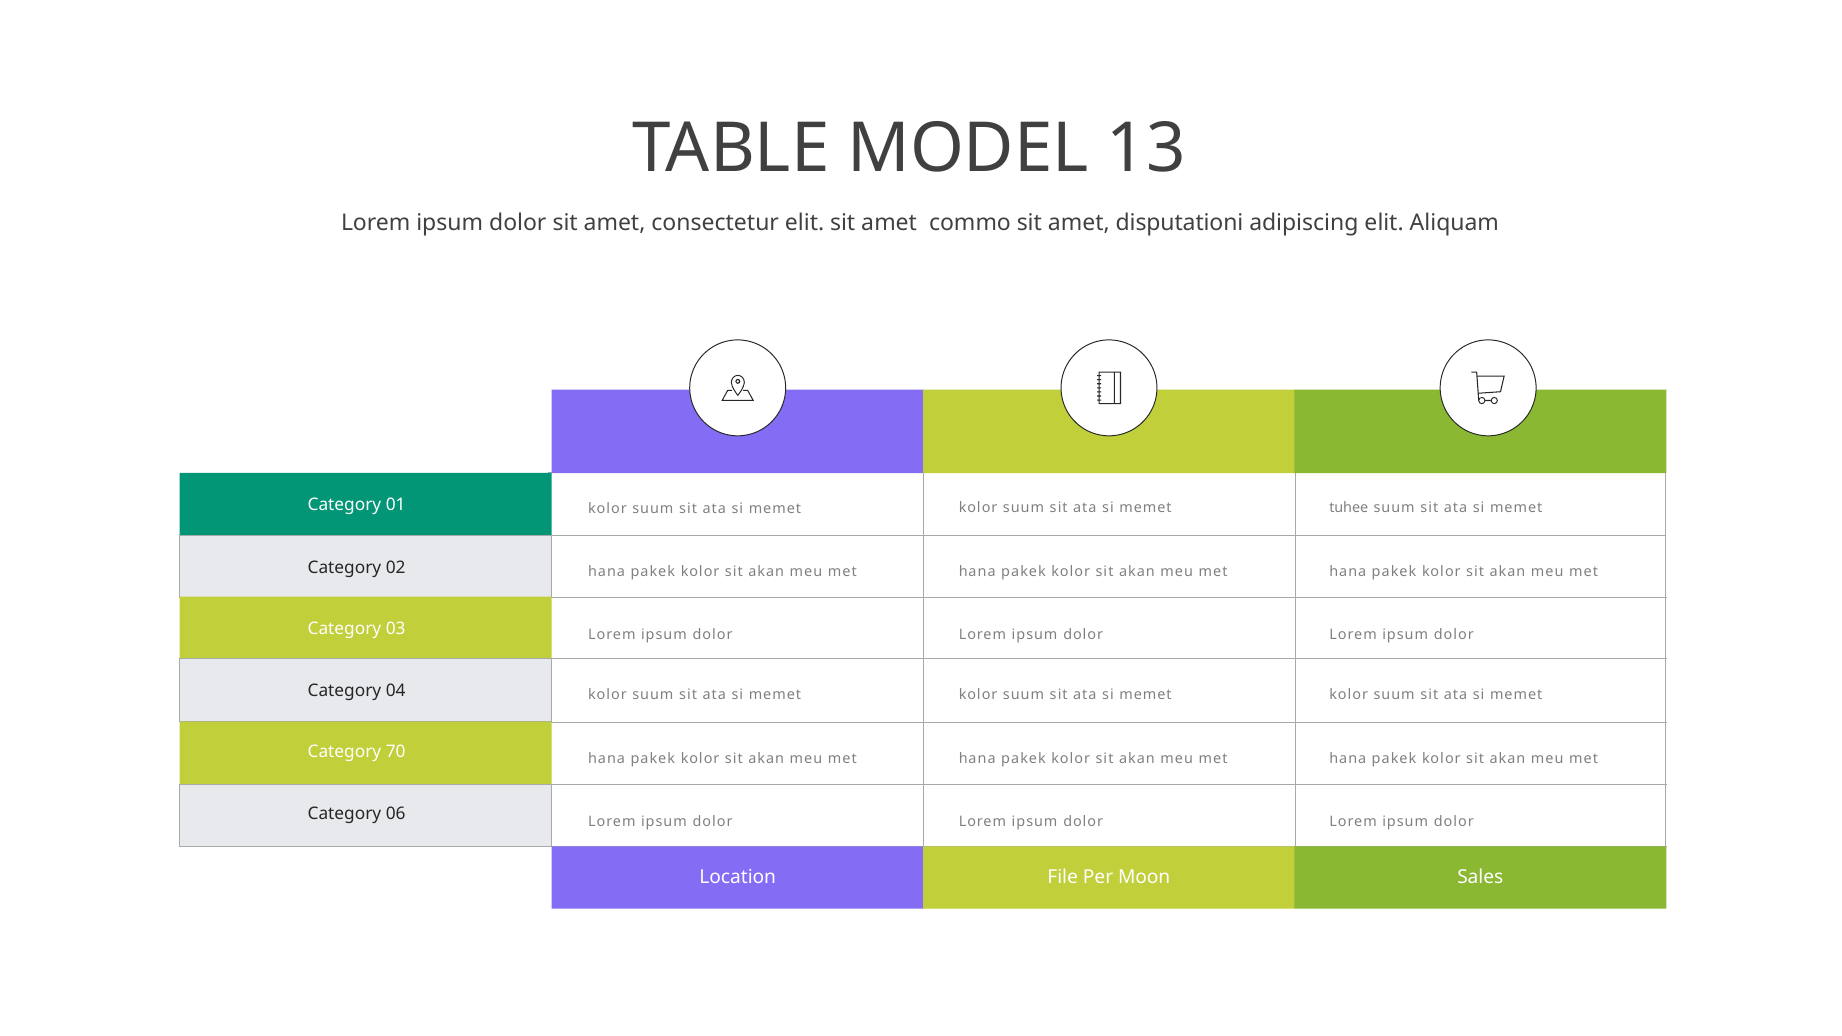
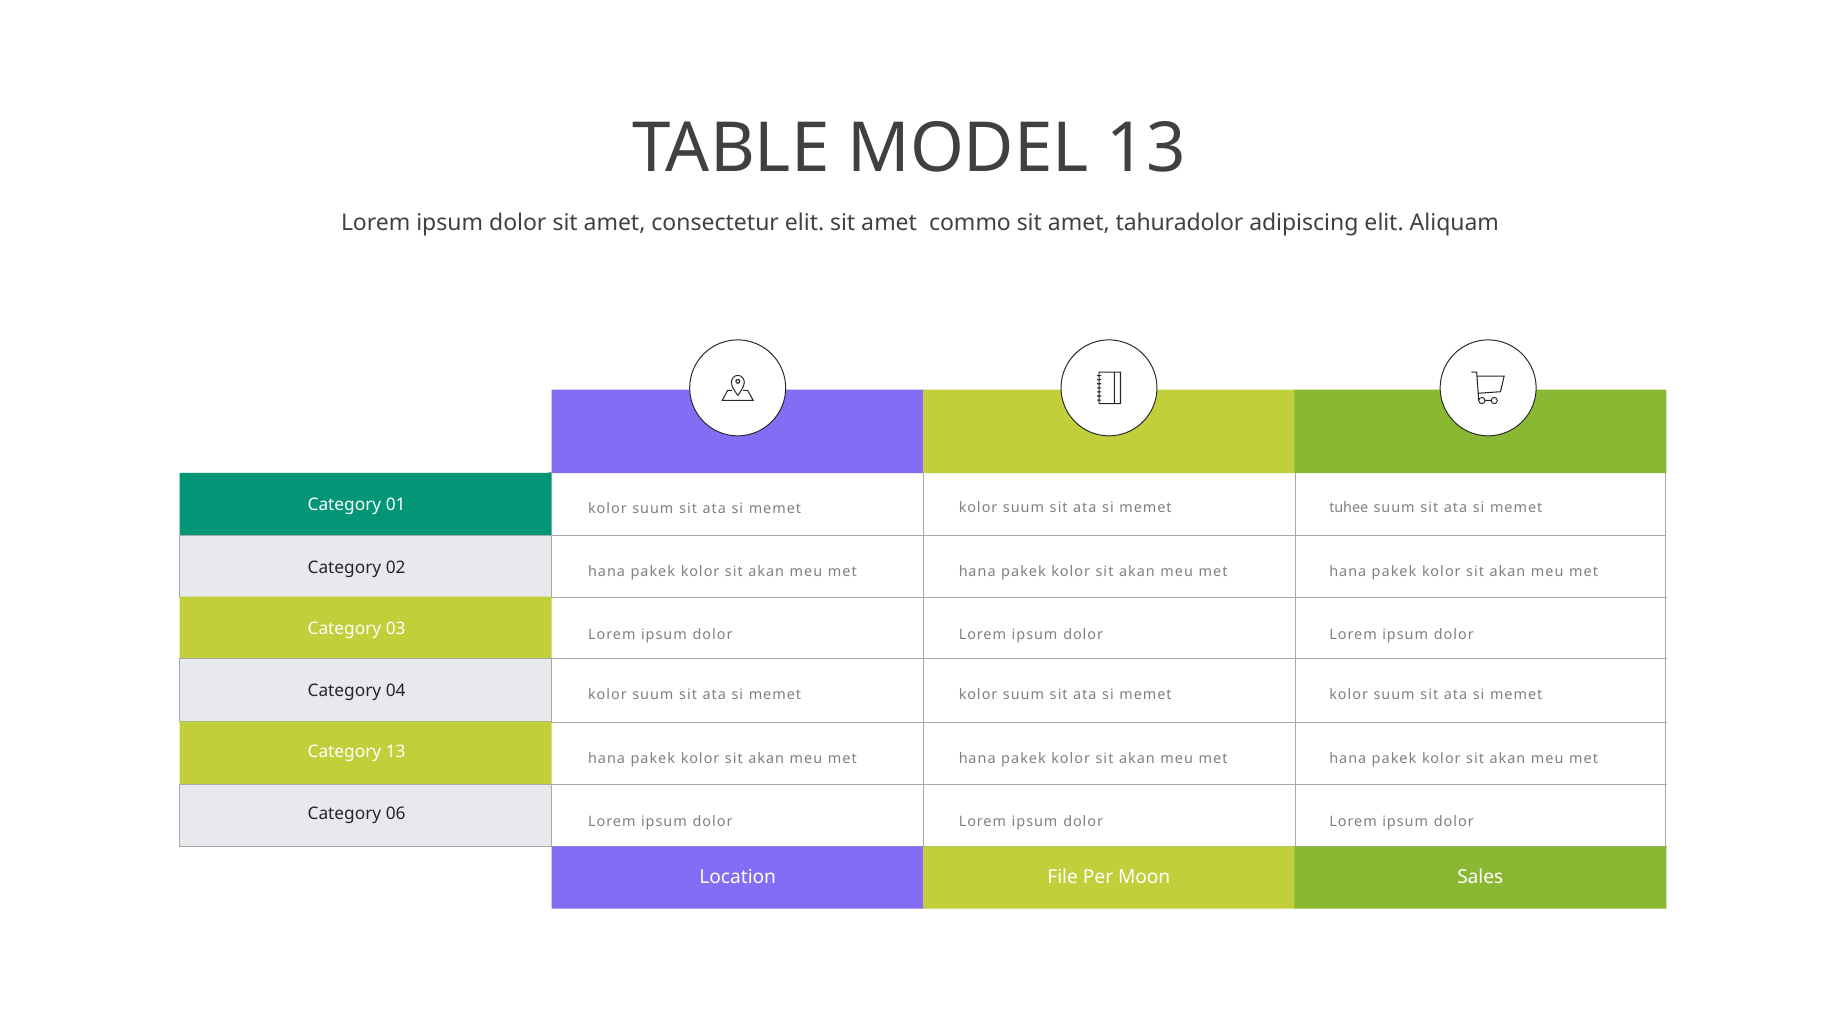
disputationi: disputationi -> tahuradolor
Category 70: 70 -> 13
